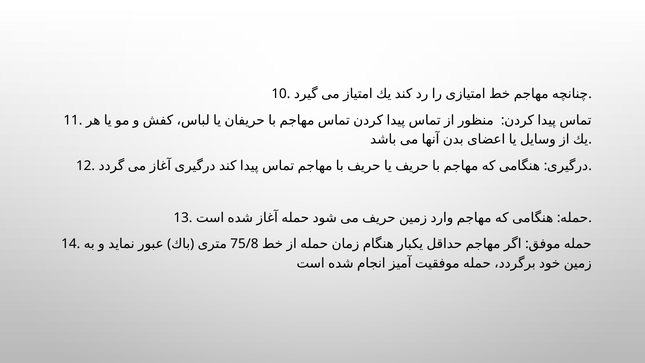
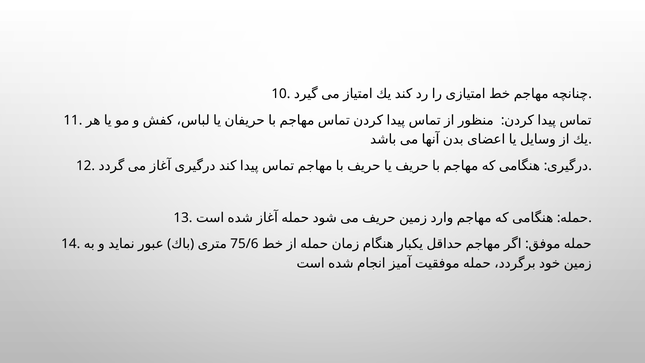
75/8: 75/8 -> 75/6
